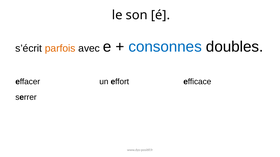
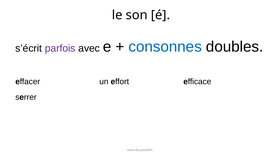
parfois colour: orange -> purple
